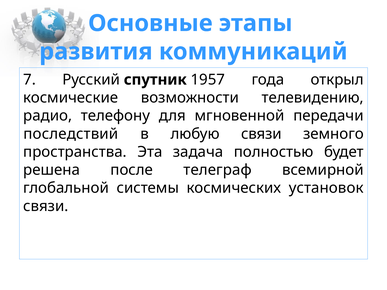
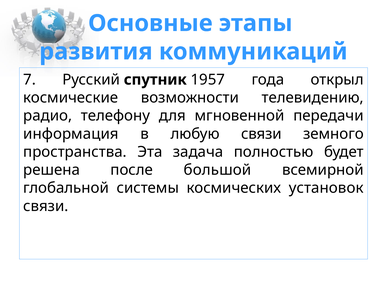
последствий: последствий -> информация
телеграф: телеграф -> большой
